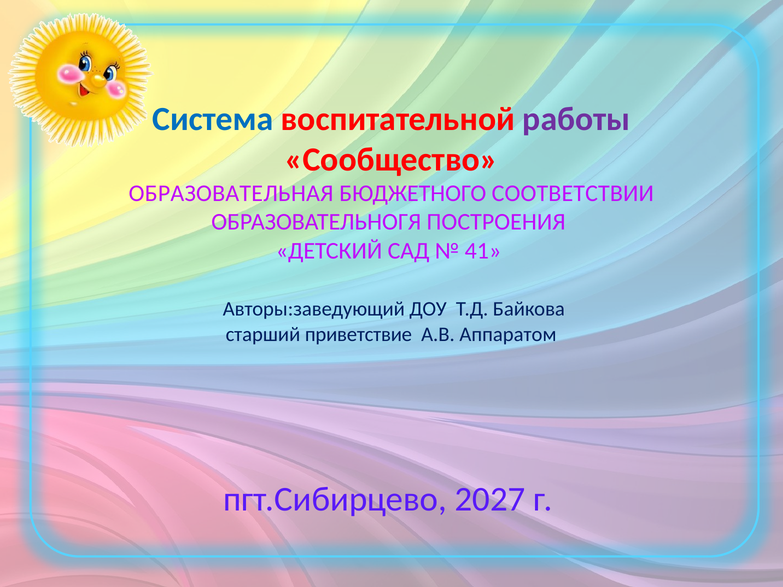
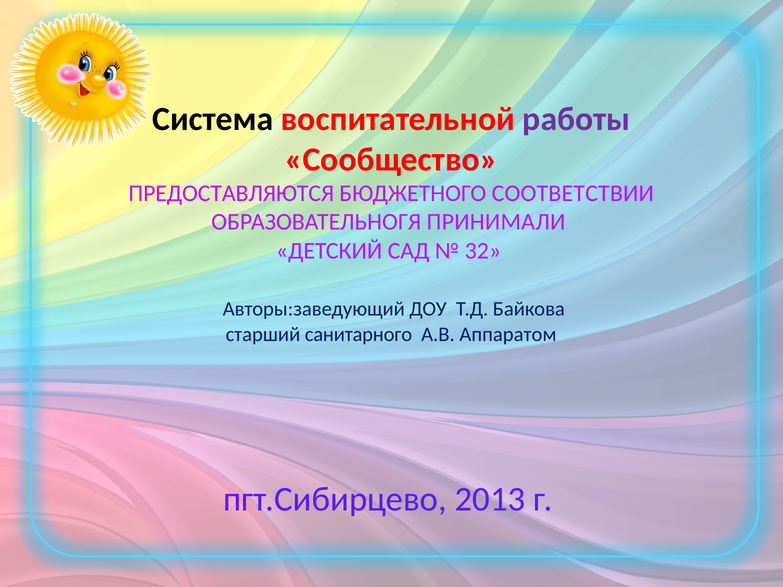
Система colour: blue -> black
ОБРАЗОВАТЕЛЬНАЯ: ОБРАЗОВАТЕЛЬНАЯ -> ПРЕДОСТАВЛЯЮТСЯ
ПОСТРОЕНИЯ: ПОСТРОЕНИЯ -> ПРИНИМАЛИ
41: 41 -> 32
приветствие: приветствие -> санитарного
2027: 2027 -> 2013
